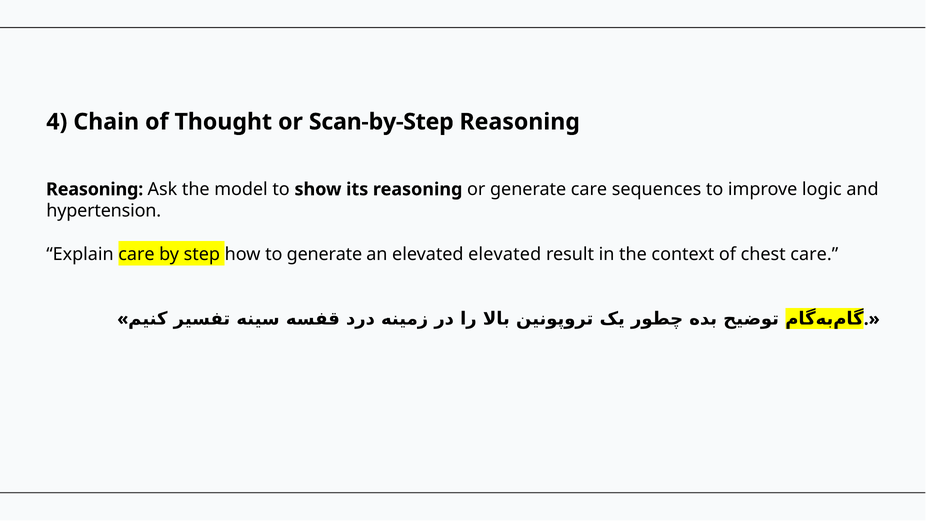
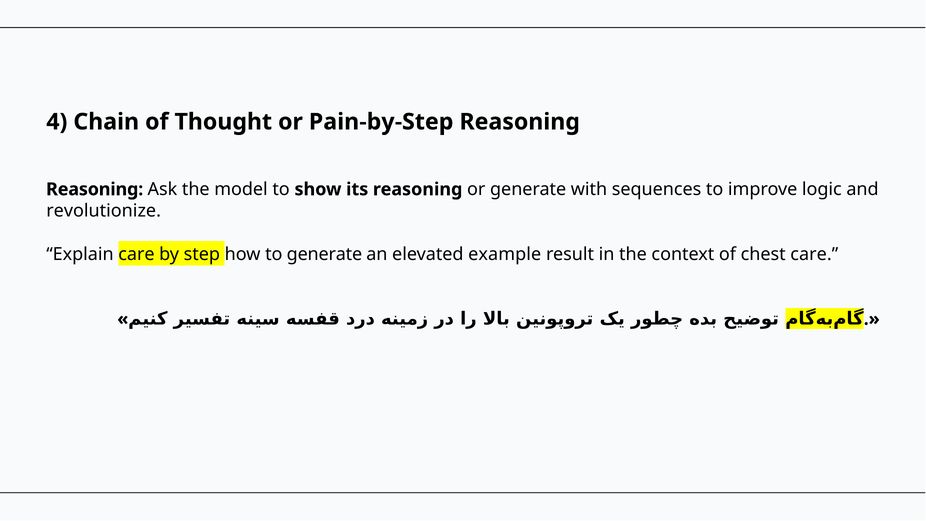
Scan-by-Step: Scan-by-Step -> Pain-by-Step
generate care: care -> with
hypertension: hypertension -> revolutionize
elevated elevated: elevated -> example
